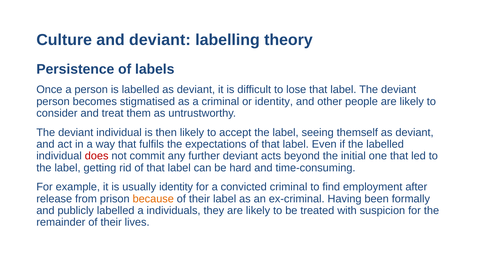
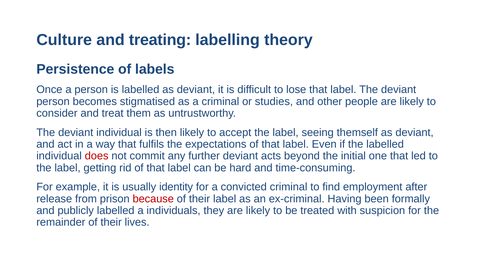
and deviant: deviant -> treating
or identity: identity -> studies
because colour: orange -> red
